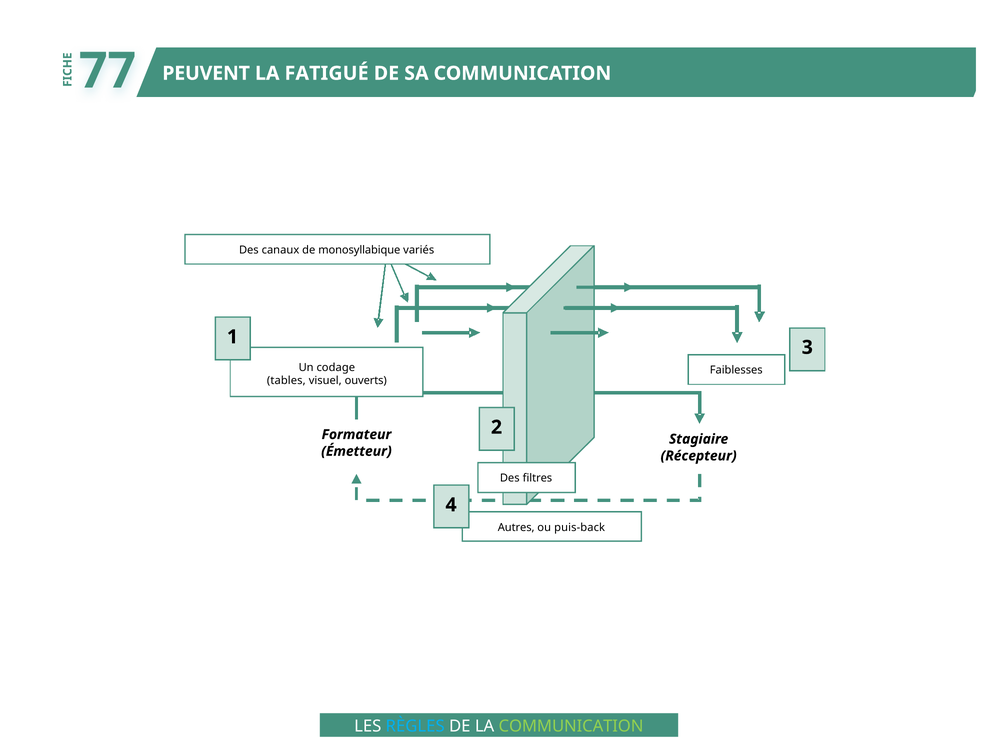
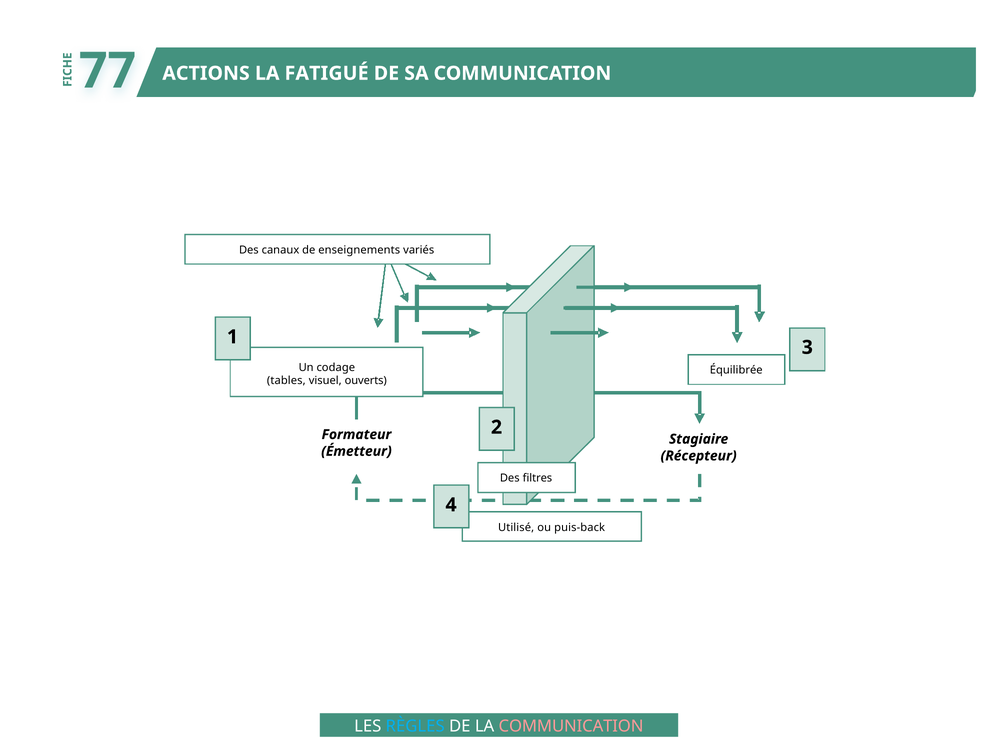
PEUVENT: PEUVENT -> ACTIONS
monosyllabique: monosyllabique -> enseignements
Faiblesses: Faiblesses -> Équilibrée
Autres: Autres -> Utilisé
COMMUNICATION at (571, 726) colour: light green -> pink
